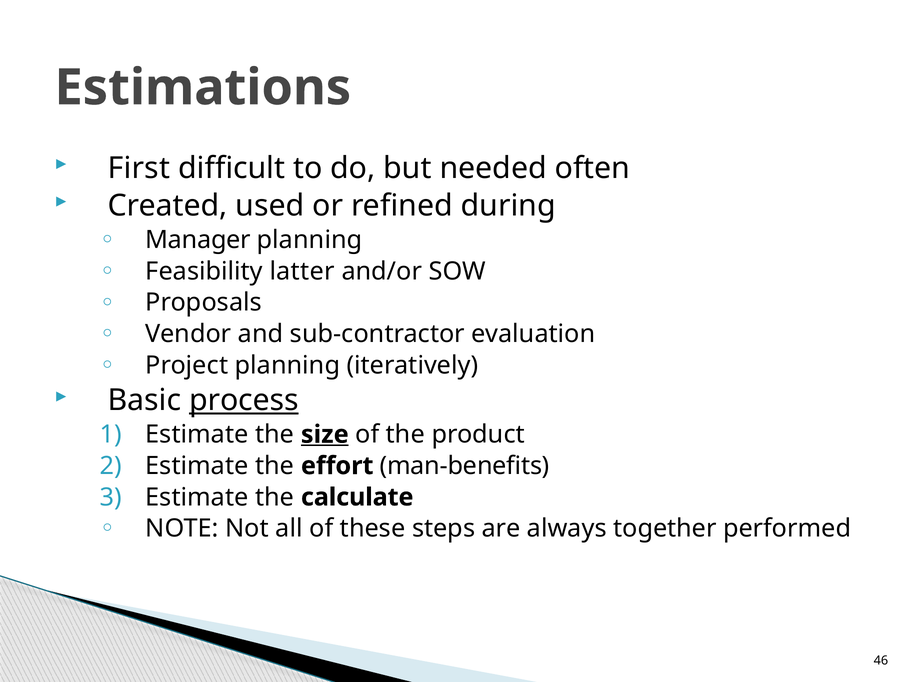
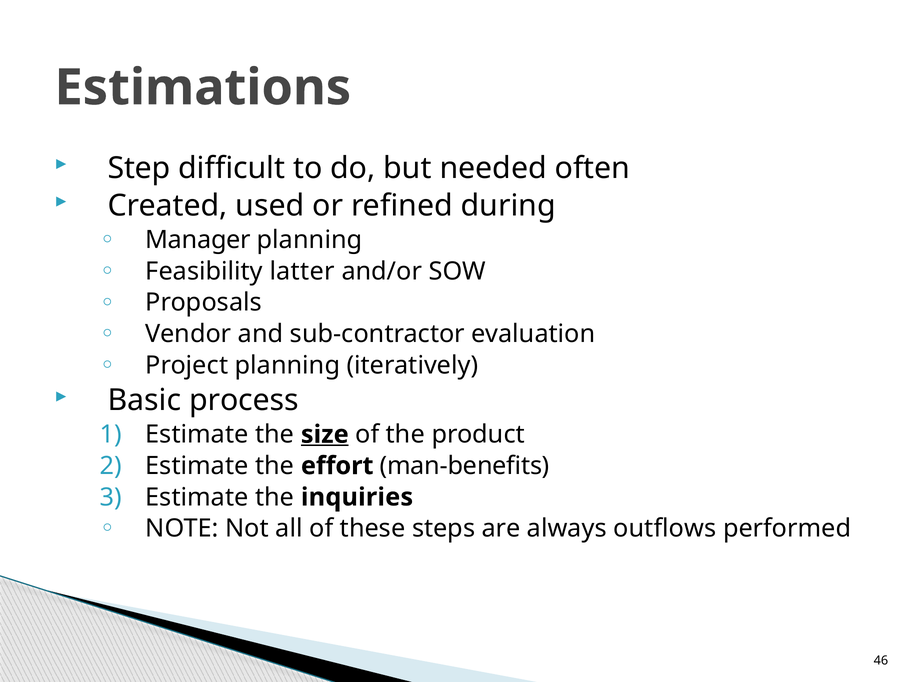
First: First -> Step
process underline: present -> none
calculate: calculate -> inquiries
together: together -> outflows
